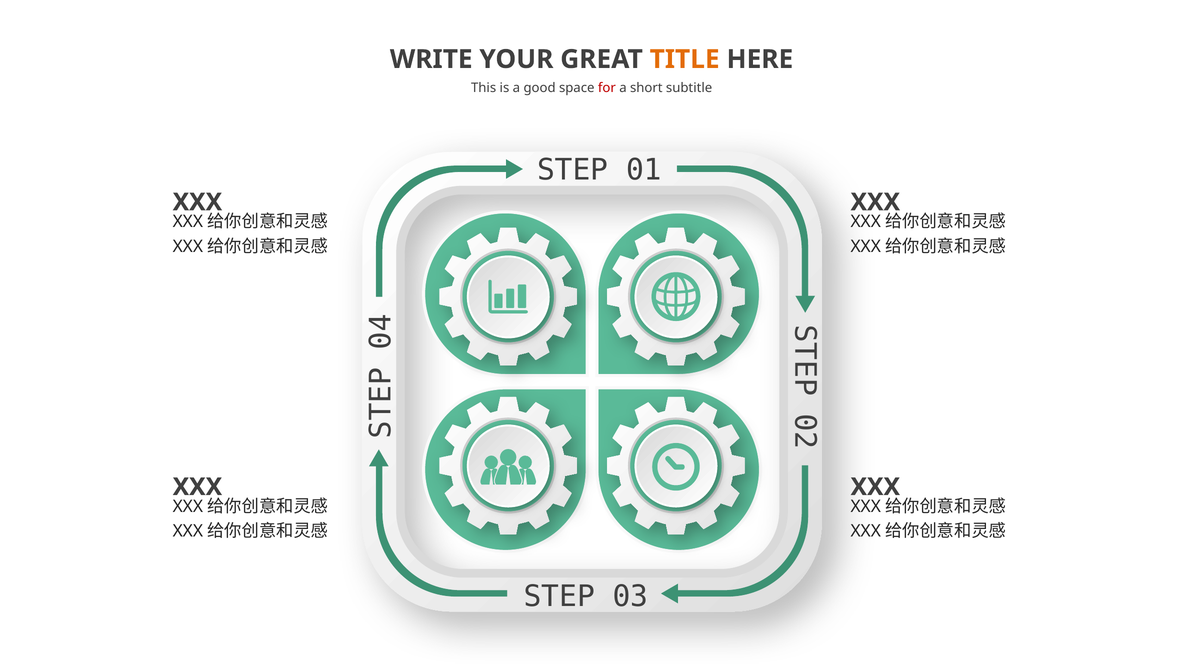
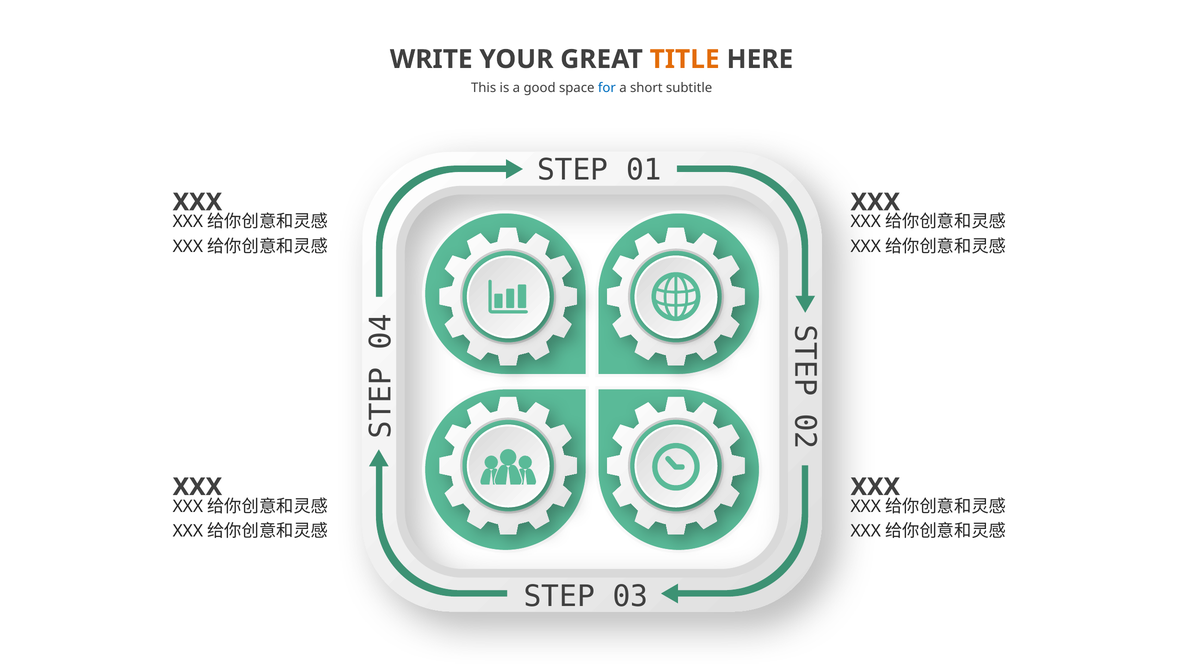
for colour: red -> blue
